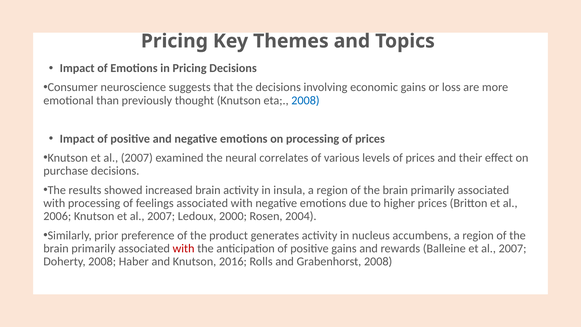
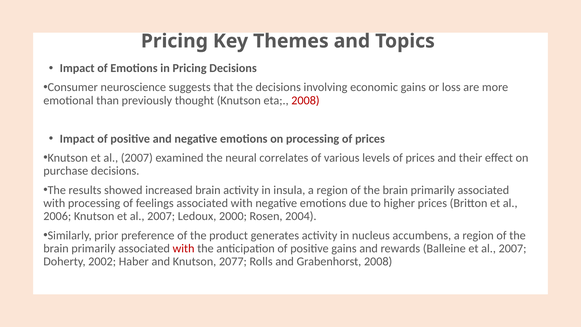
2008 at (305, 100) colour: blue -> red
Doherty 2008: 2008 -> 2002
2016: 2016 -> 2077
